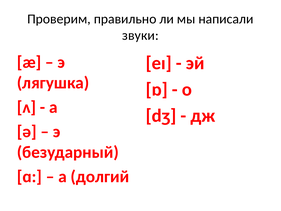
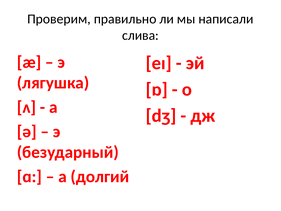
звуки: звуки -> слива
